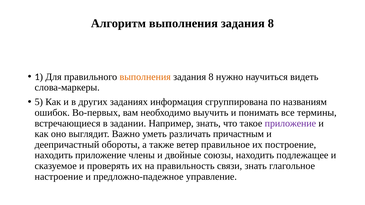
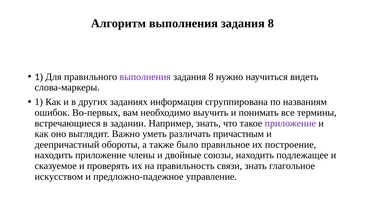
выполнения at (145, 77) colour: orange -> purple
5 at (39, 102): 5 -> 1
ветер: ветер -> было
настроение: настроение -> искусством
